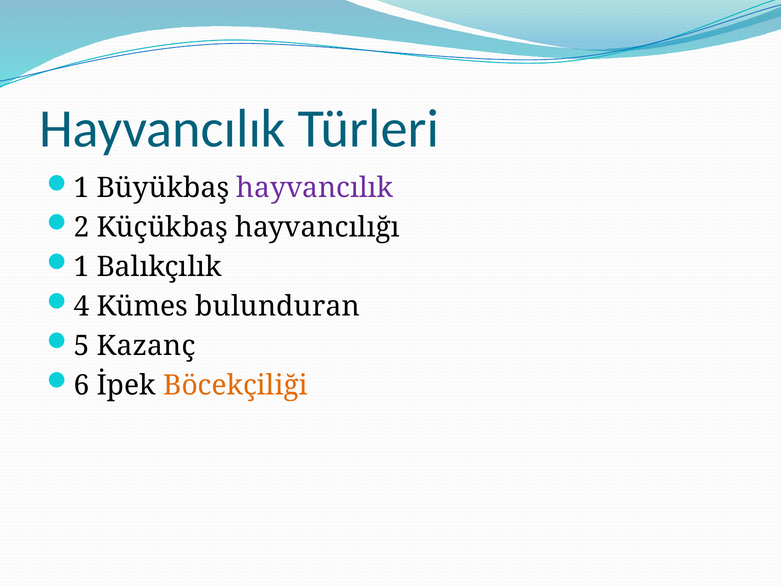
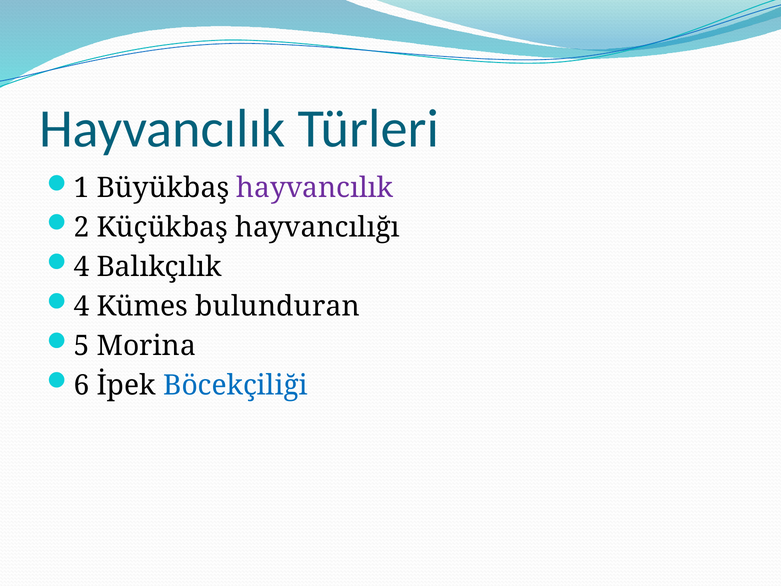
1 at (81, 267): 1 -> 4
Kazanç: Kazanç -> Morina
Böcekçiliği colour: orange -> blue
